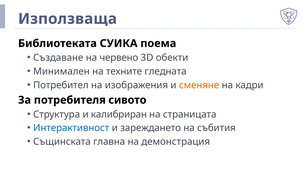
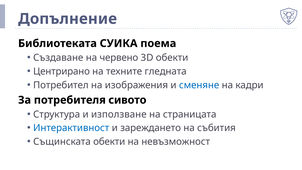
Използваща: Използваща -> Допълнение
Минимален: Минимален -> Центрирано
сменяне colour: orange -> blue
калибриран: калибриран -> използване
Същинската главна: главна -> обекти
демонстрация: демонстрация -> невъзможност
